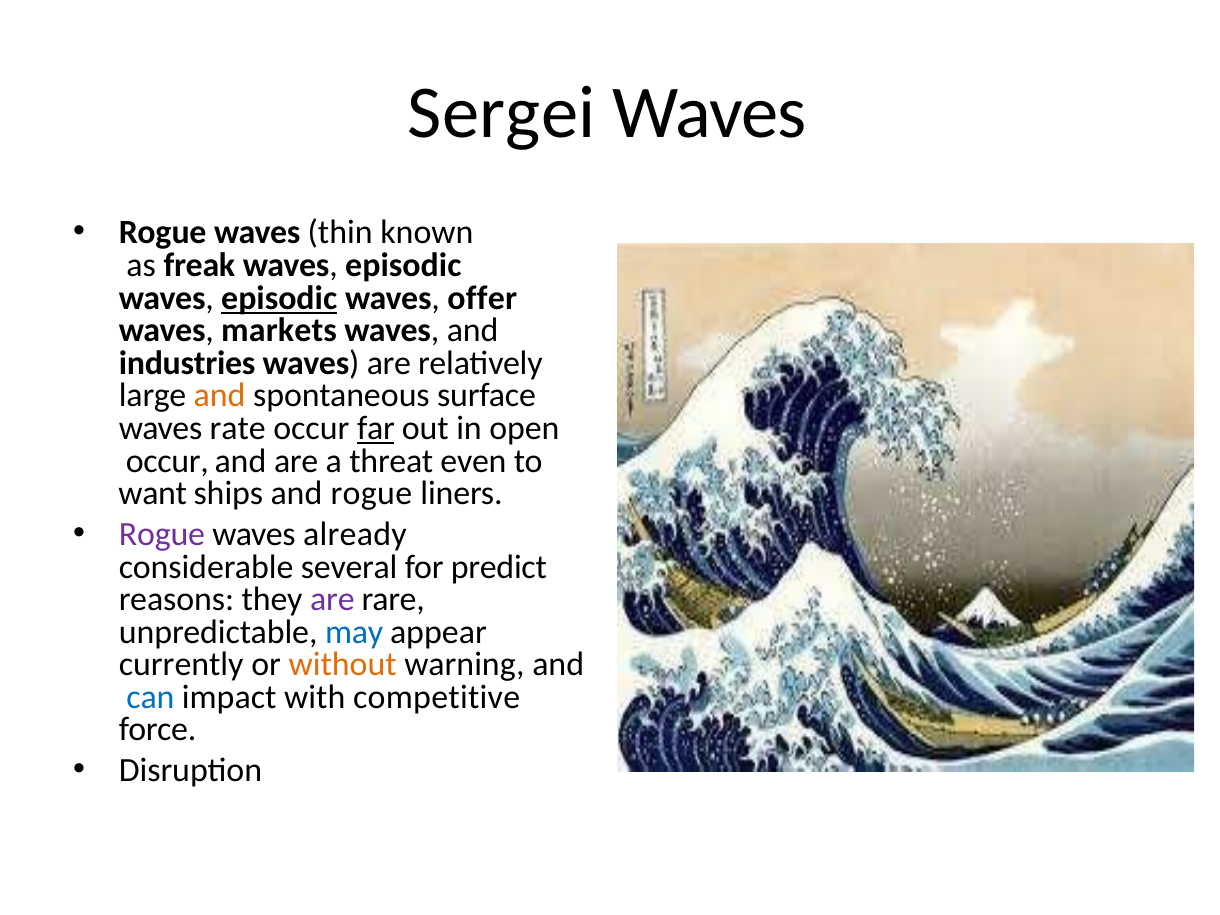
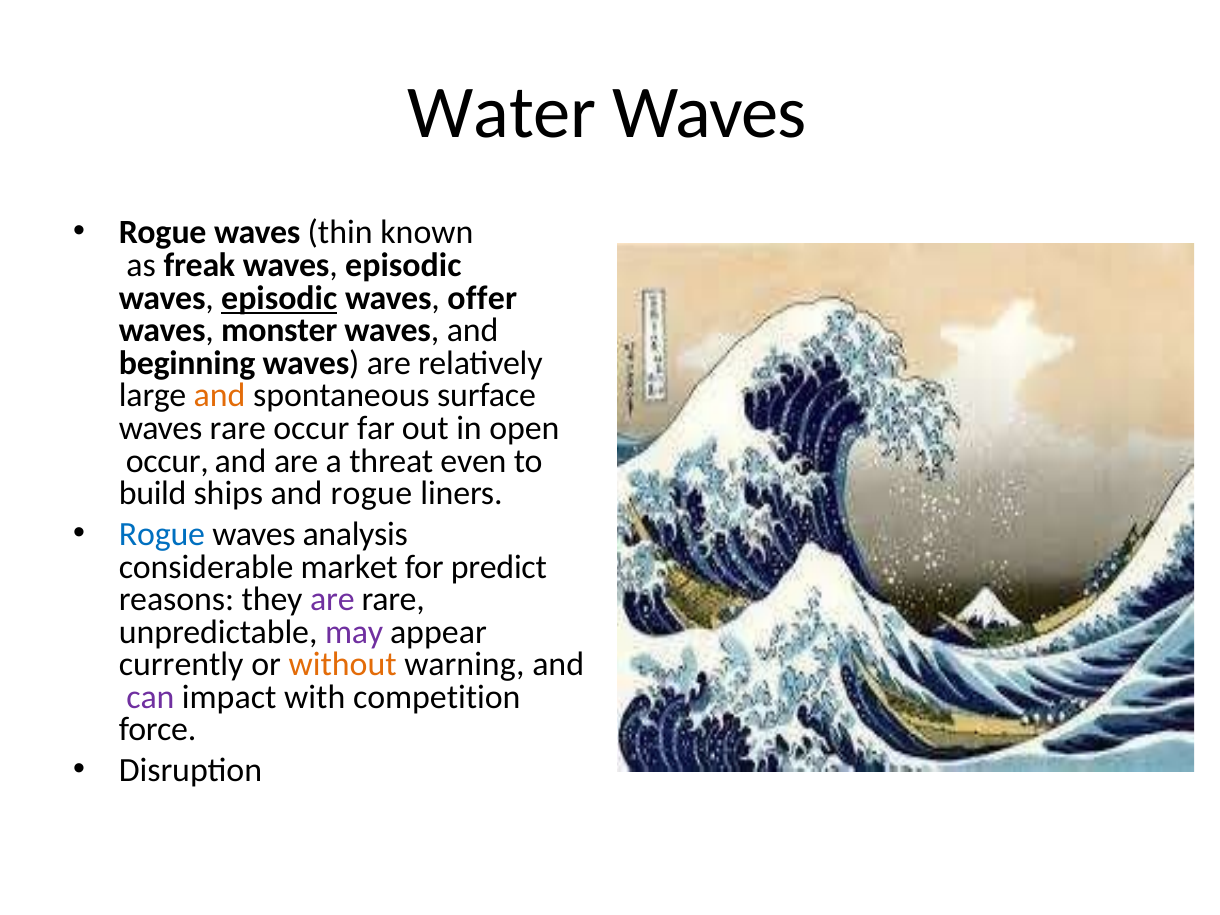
Sergei: Sergei -> Water
markets: markets -> monster
industries: industries -> beginning
waves rate: rate -> rare
far underline: present -> none
want: want -> build
Rogue at (162, 534) colour: purple -> blue
already: already -> analysis
several: several -> market
may colour: blue -> purple
can colour: blue -> purple
competitive: competitive -> competition
